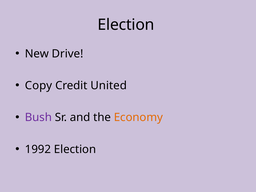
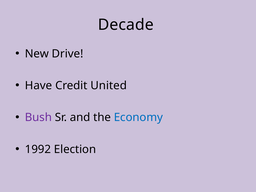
Election at (126, 25): Election -> Decade
Copy: Copy -> Have
Economy colour: orange -> blue
